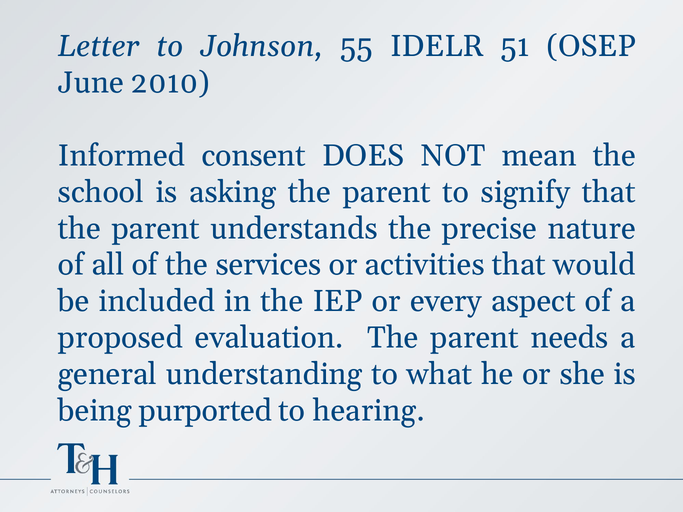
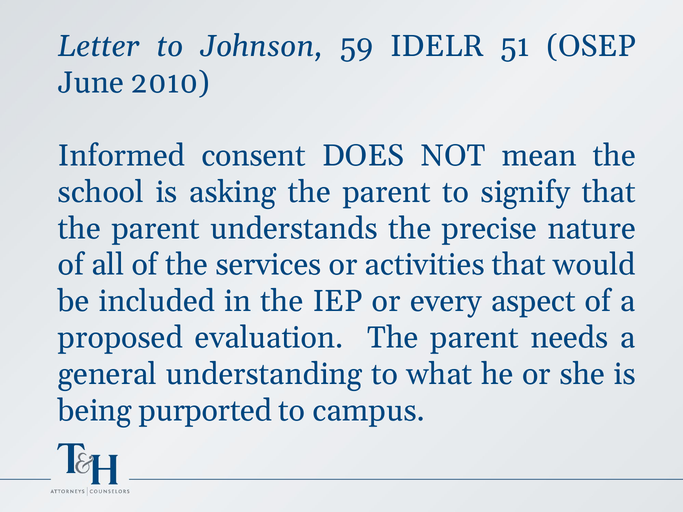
55: 55 -> 59
hearing: hearing -> campus
